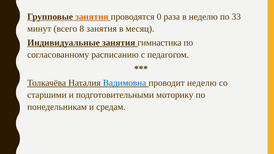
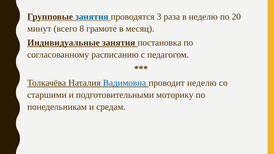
занятия at (92, 17) colour: orange -> blue
0: 0 -> 3
33: 33 -> 20
8 занятия: занятия -> грамоте
гимнастика: гимнастика -> постановка
